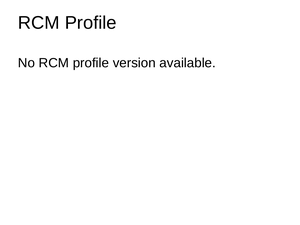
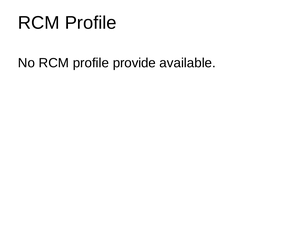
version: version -> provide
